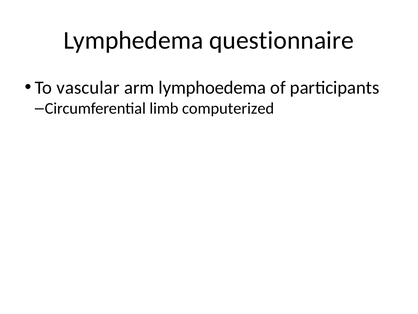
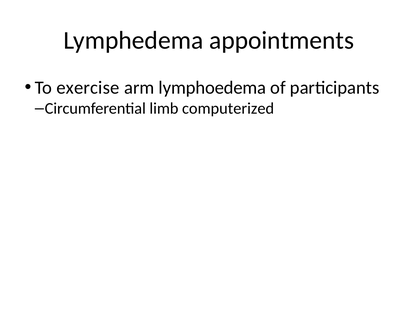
questionnaire: questionnaire -> appointments
vascular: vascular -> exercise
